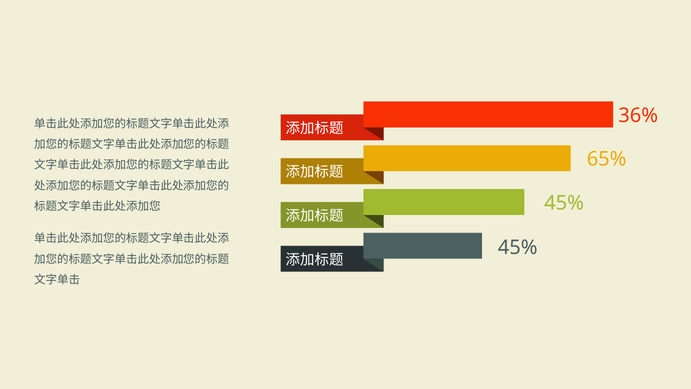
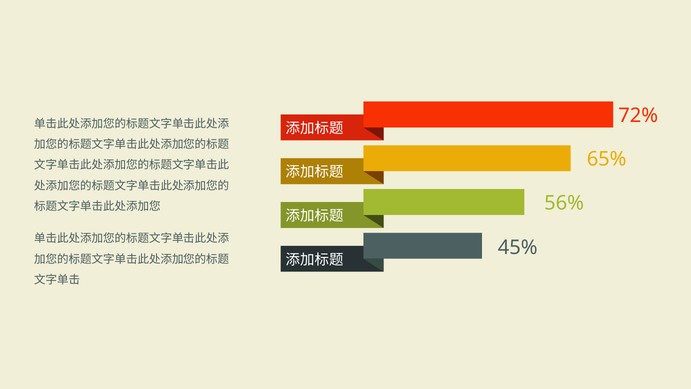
36%: 36% -> 72%
45% at (564, 203): 45% -> 56%
